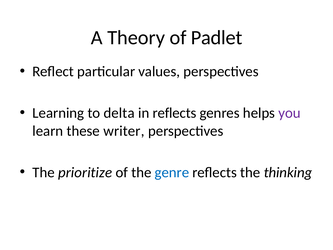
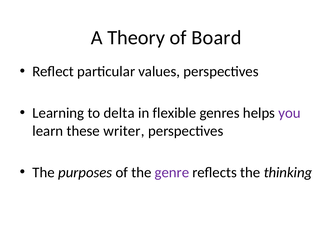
Padlet: Padlet -> Board
in reflects: reflects -> flexible
prioritize: prioritize -> purposes
genre colour: blue -> purple
